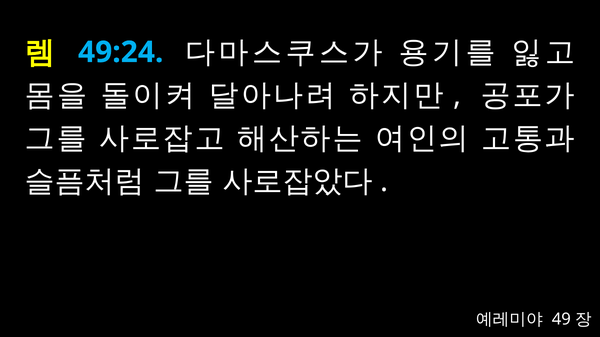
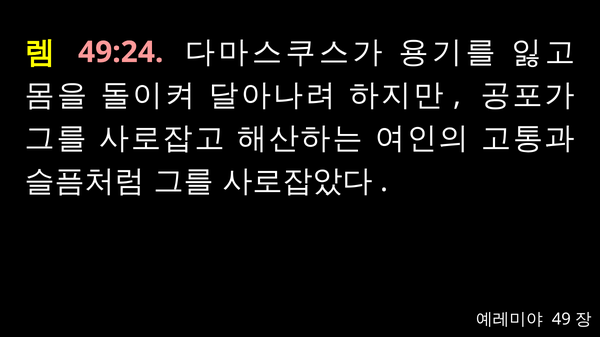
49:24 colour: light blue -> pink
